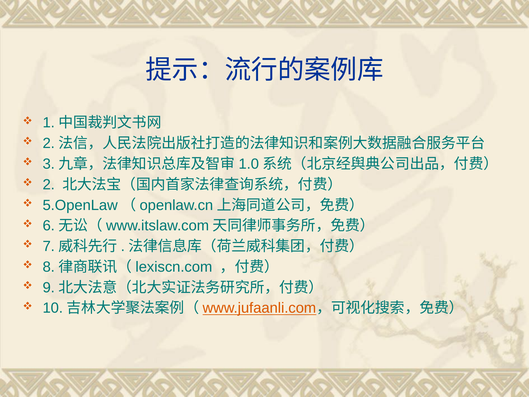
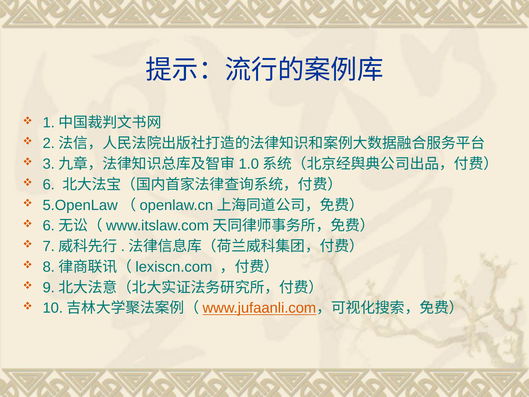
2: 2 -> 6
